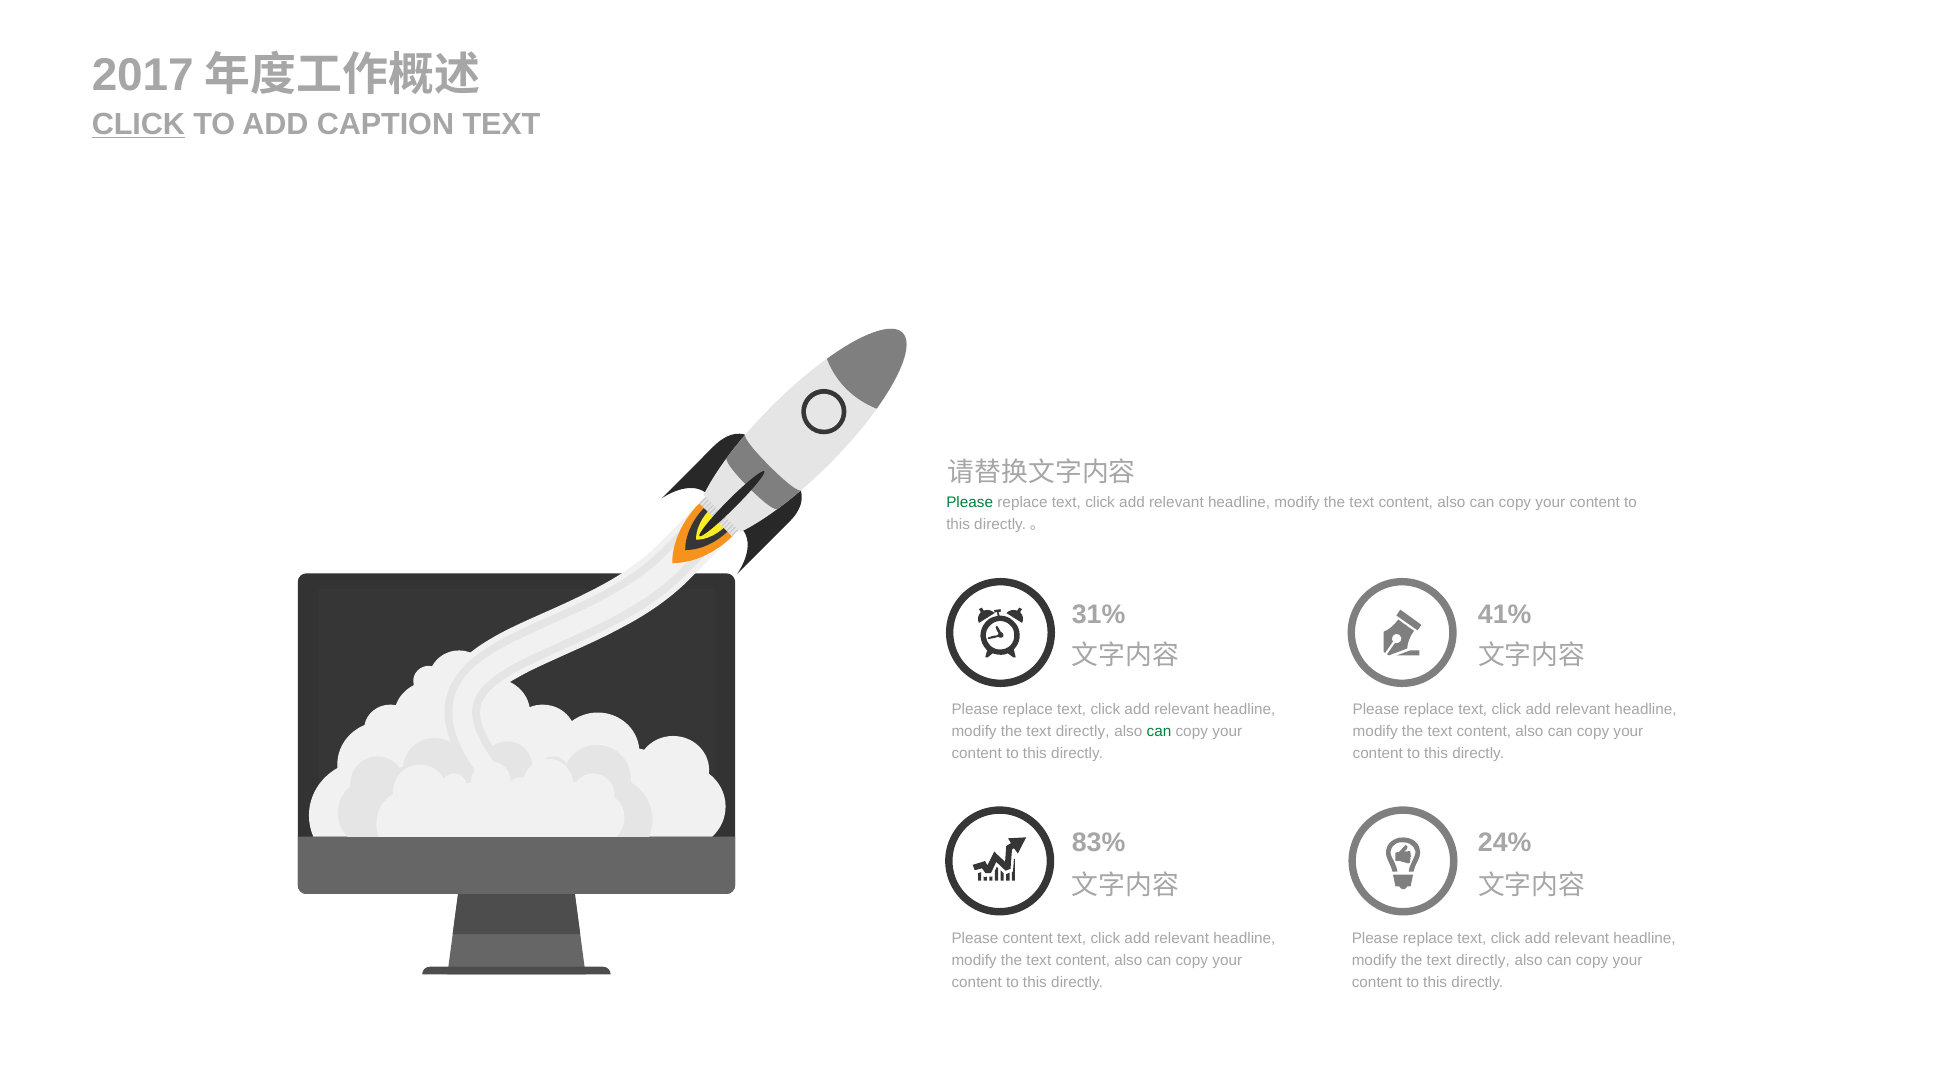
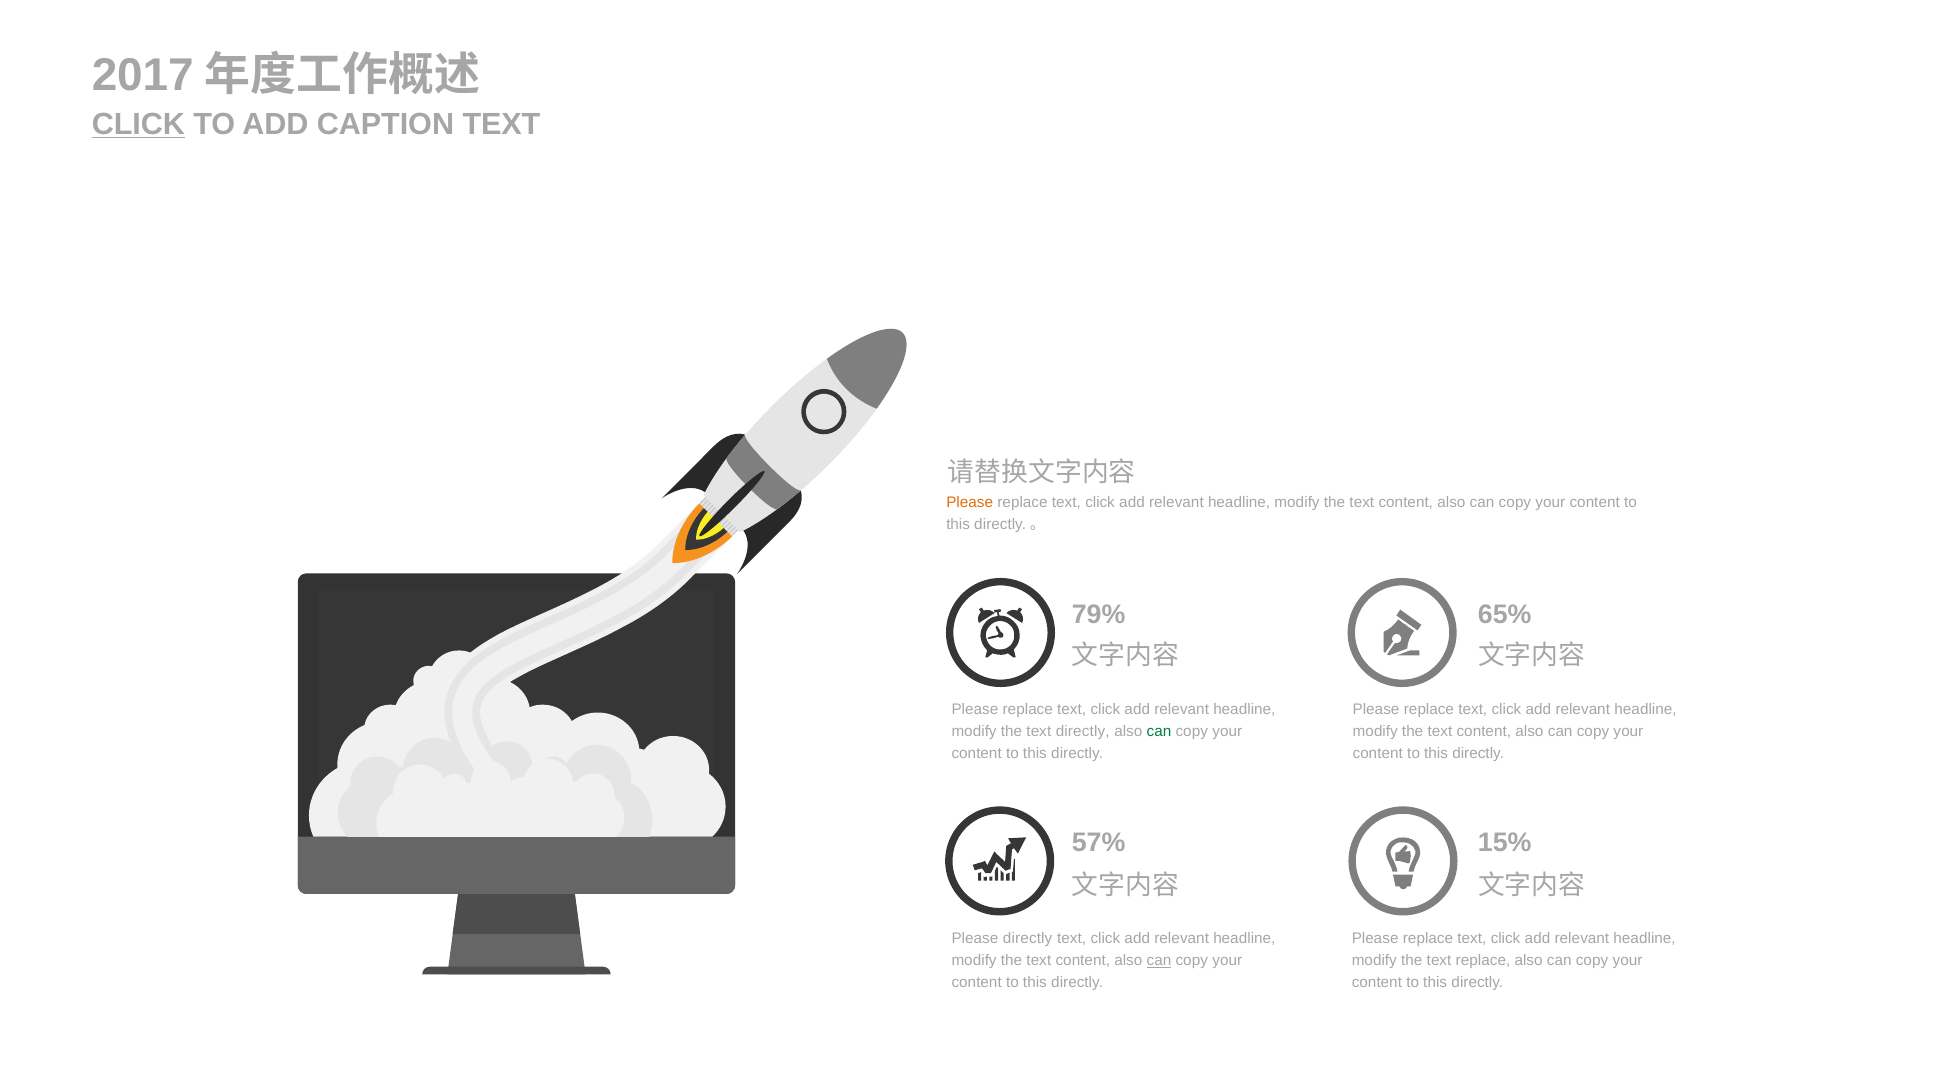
Please at (970, 502) colour: green -> orange
31%: 31% -> 79%
41%: 41% -> 65%
83%: 83% -> 57%
24%: 24% -> 15%
Please content: content -> directly
can at (1159, 961) underline: none -> present
directly at (1483, 961): directly -> replace
